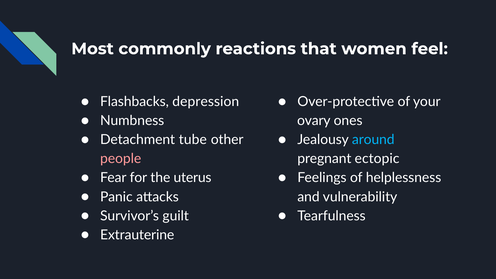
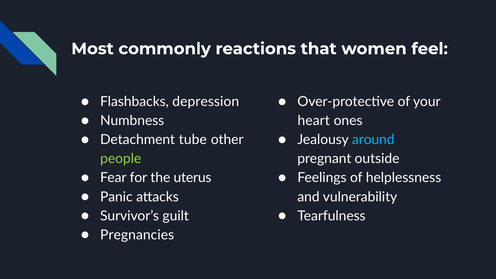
ovary: ovary -> heart
people colour: pink -> light green
ectopic: ectopic -> outside
Extrauterine: Extrauterine -> Pregnancies
